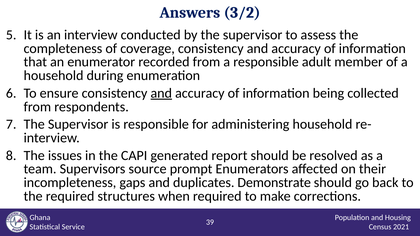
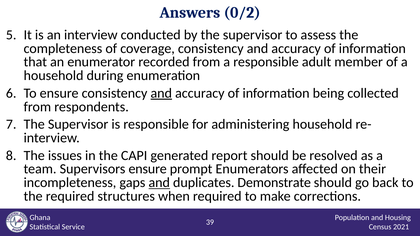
3/2: 3/2 -> 0/2
Supervisors source: source -> ensure
and at (159, 183) underline: none -> present
